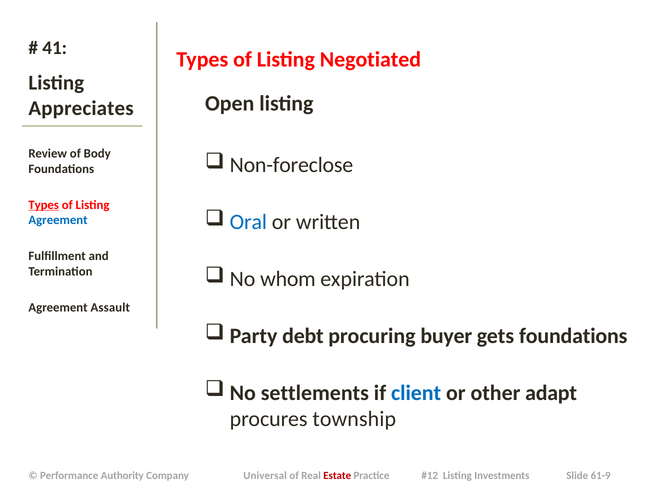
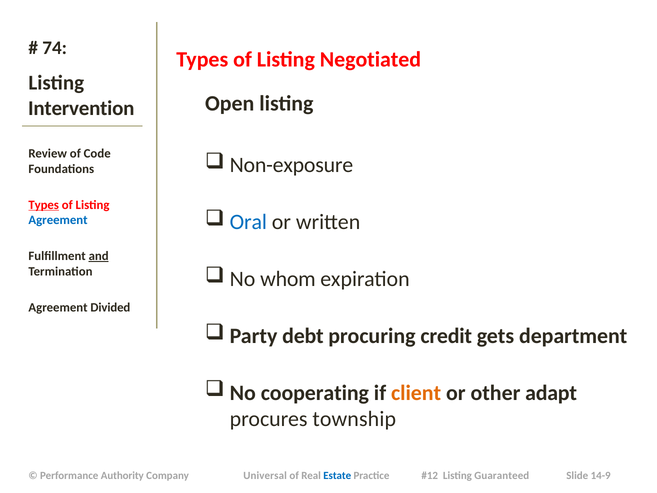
41: 41 -> 74
Appreciates: Appreciates -> Intervention
Body: Body -> Code
Non-foreclose: Non-foreclose -> Non-exposure
and underline: none -> present
Assault: Assault -> Divided
buyer: buyer -> credit
gets foundations: foundations -> department
settlements: settlements -> cooperating
client colour: blue -> orange
Estate colour: red -> blue
Investments: Investments -> Guaranteed
61-9: 61-9 -> 14-9
